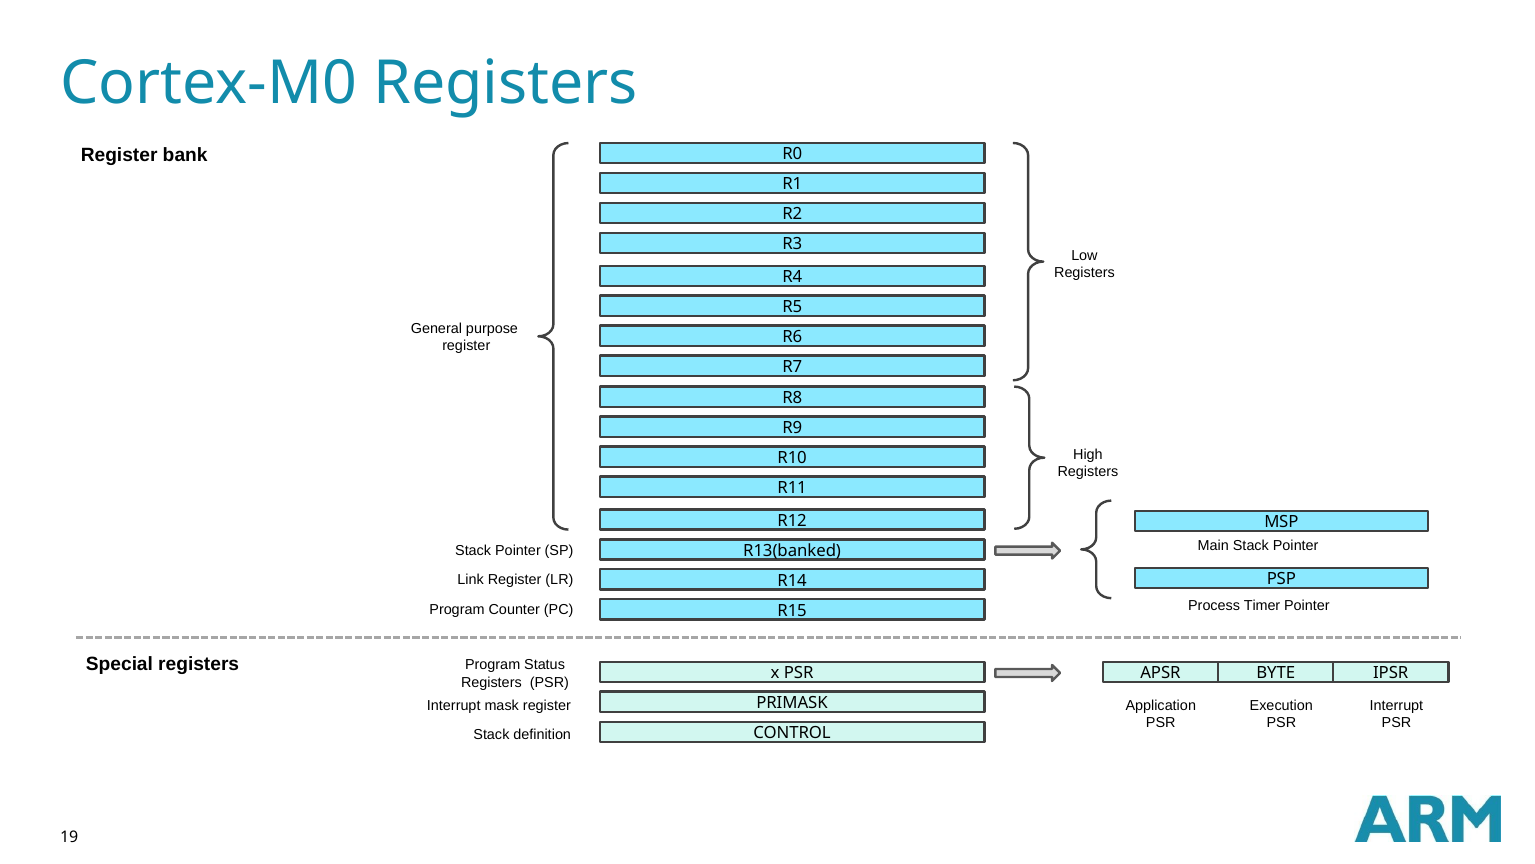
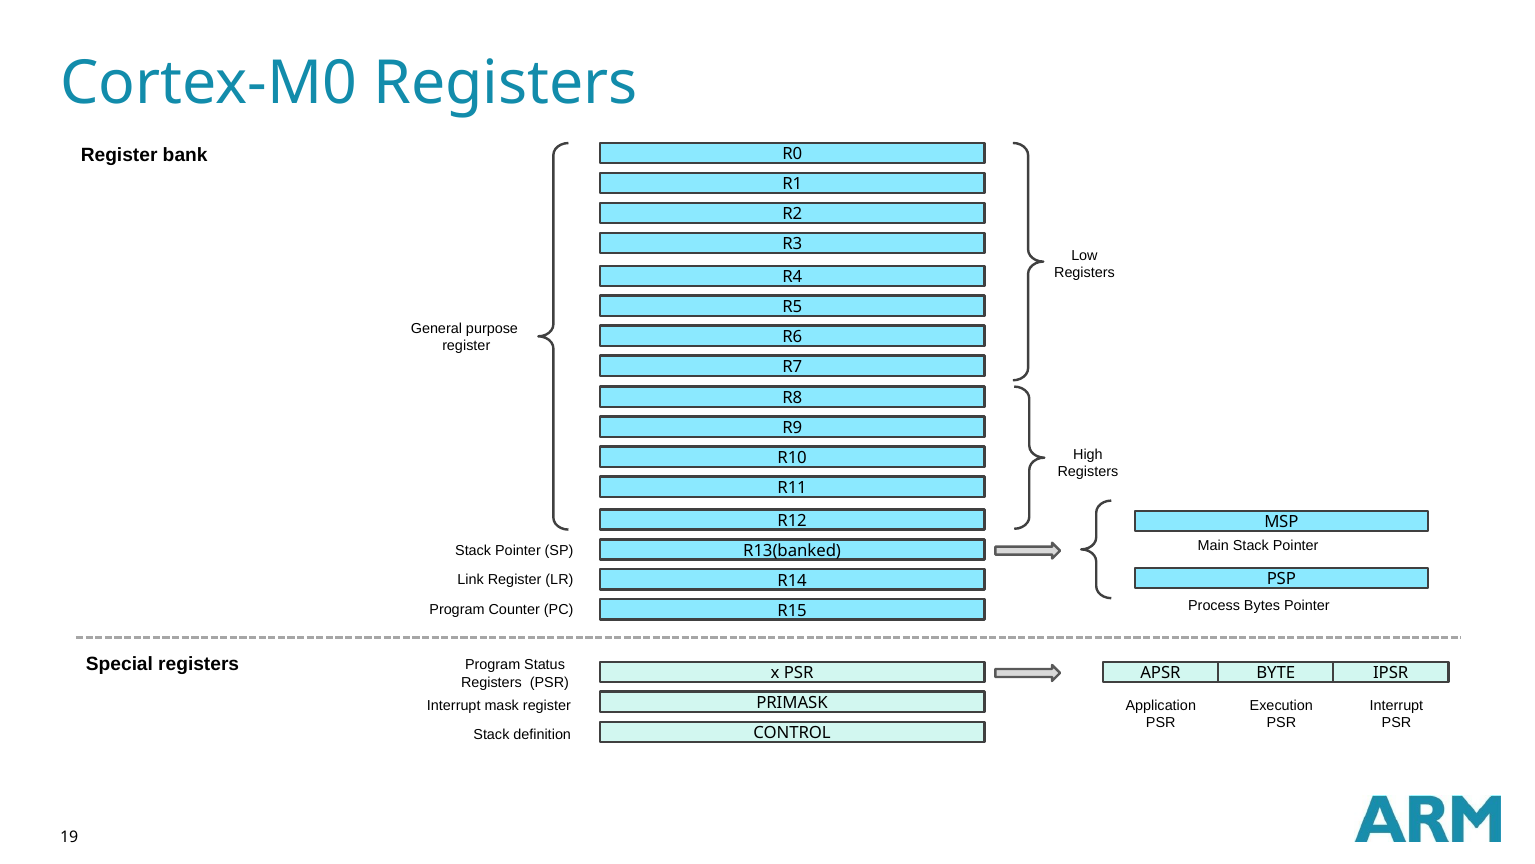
Timer: Timer -> Bytes
